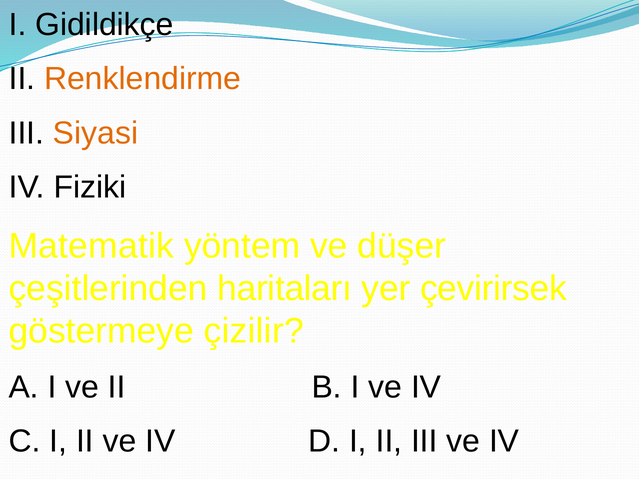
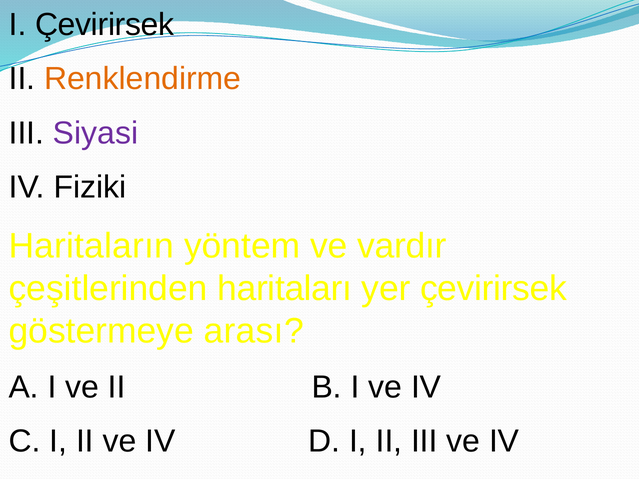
I Gidildikçe: Gidildikçe -> Çevirirsek
Siyasi colour: orange -> purple
Matematik: Matematik -> Haritaların
düşer: düşer -> vardır
çizilir: çizilir -> arası
